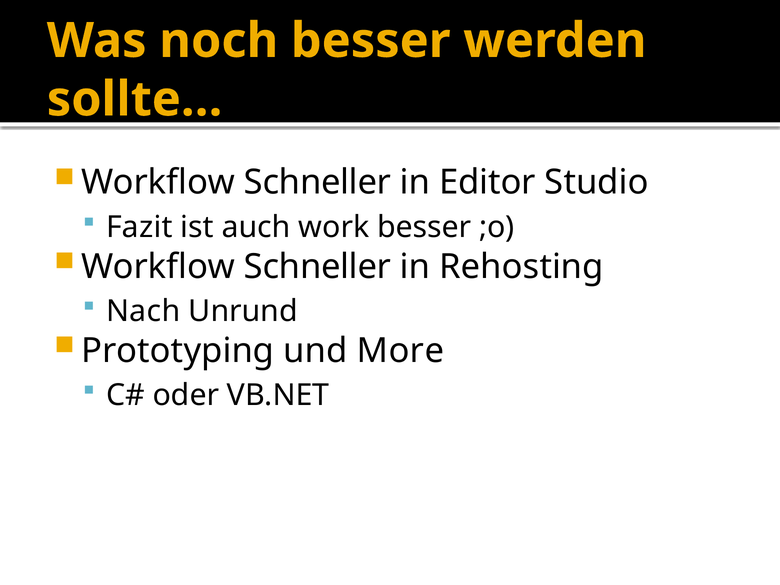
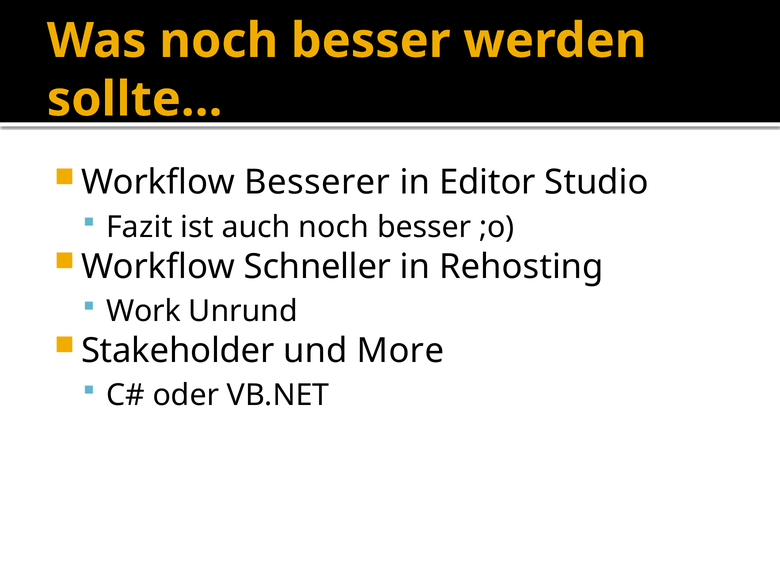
Schneller at (318, 182): Schneller -> Besserer
auch work: work -> noch
Nach: Nach -> Work
Prototyping: Prototyping -> Stakeholder
